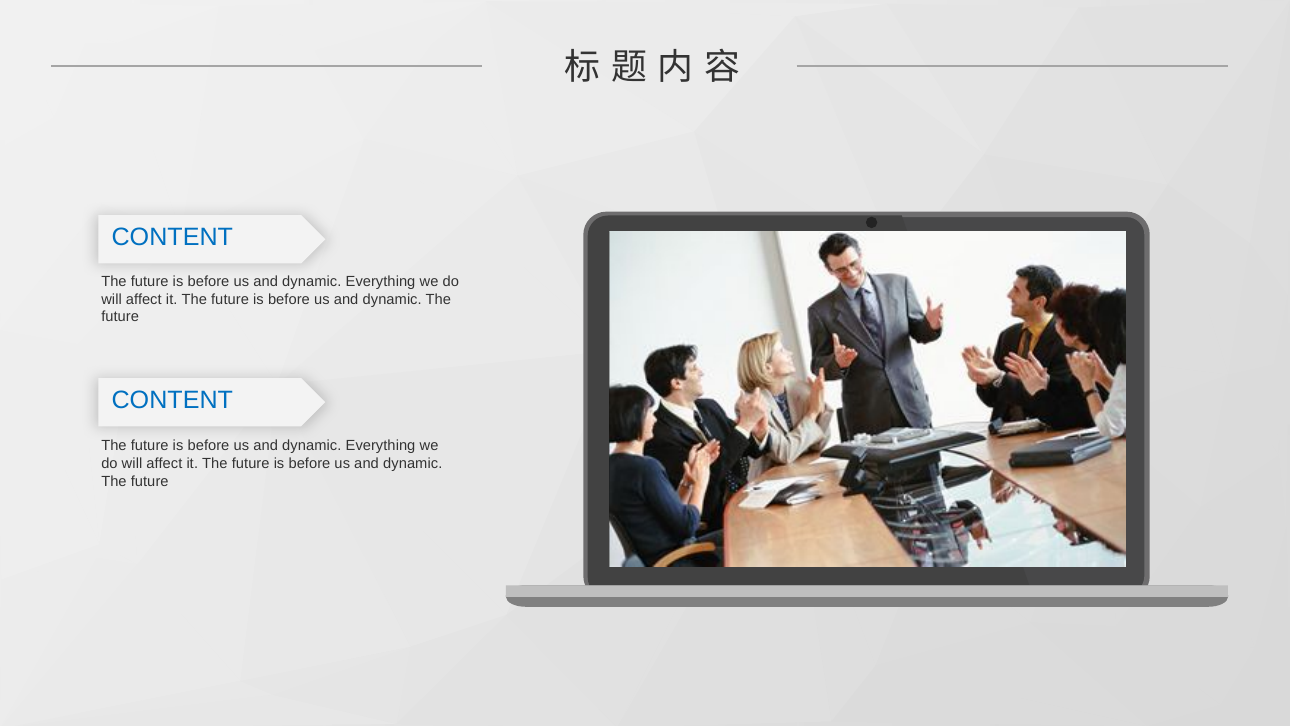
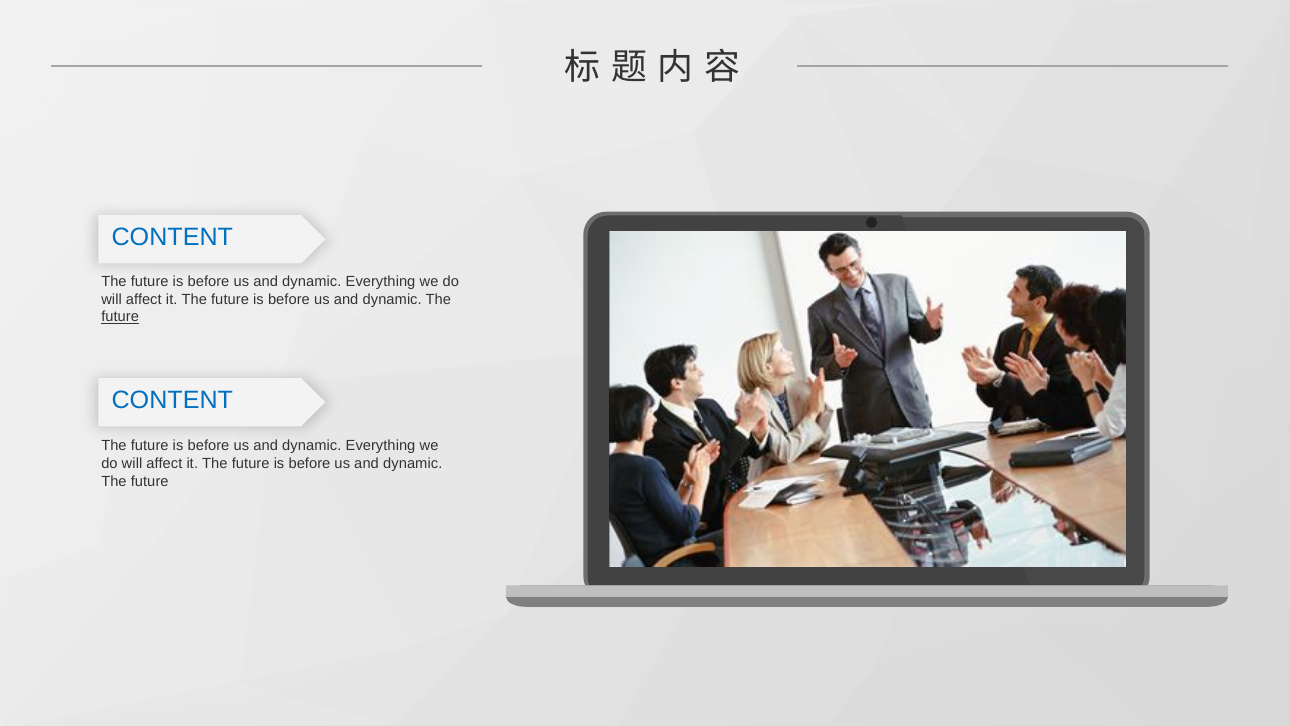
future at (120, 317) underline: none -> present
